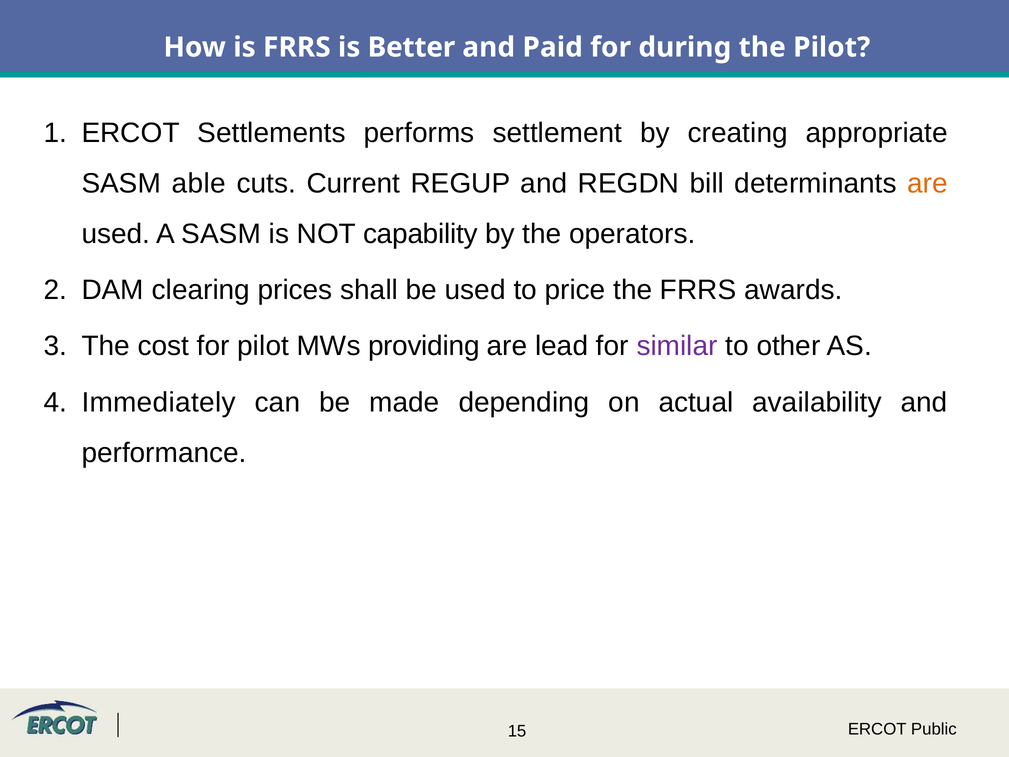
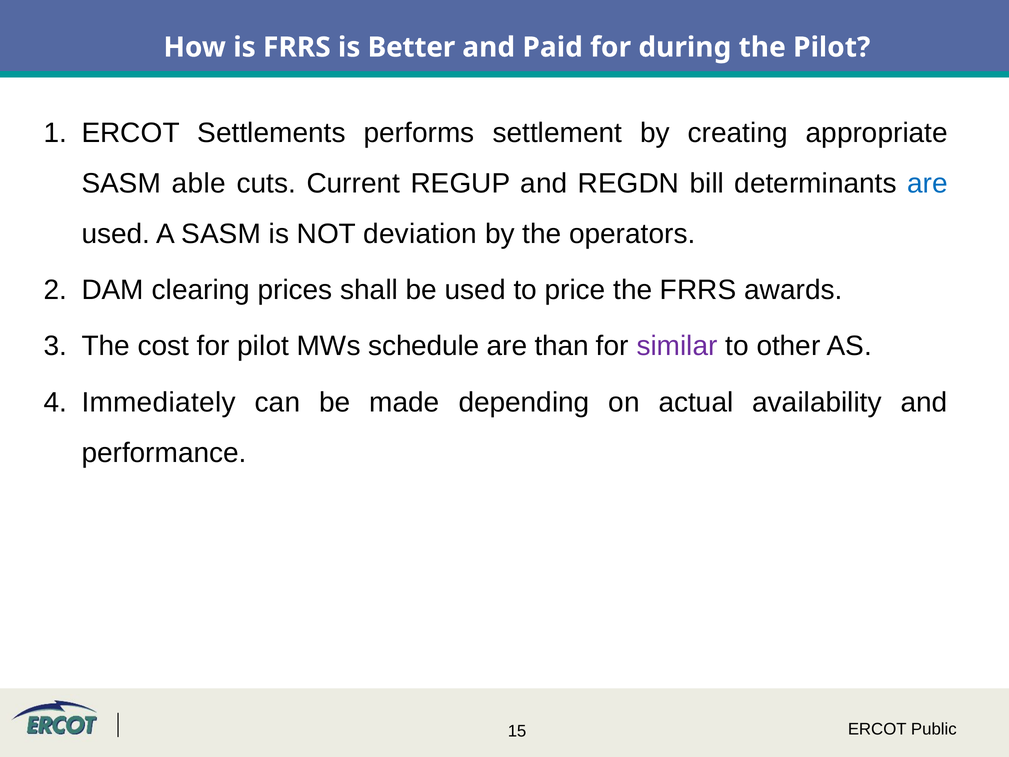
are at (927, 184) colour: orange -> blue
capability: capability -> deviation
providing: providing -> schedule
lead: lead -> than
